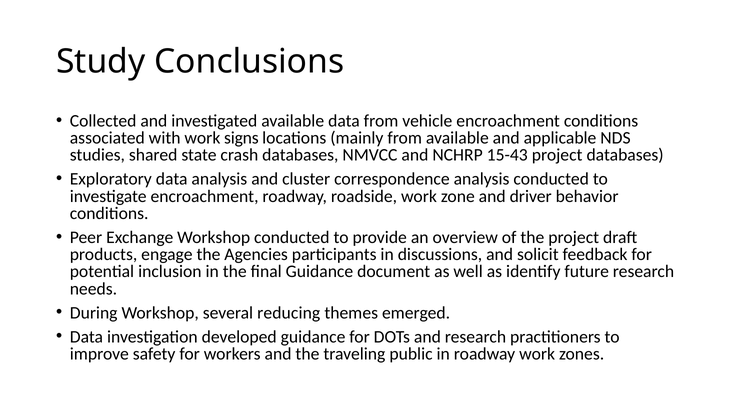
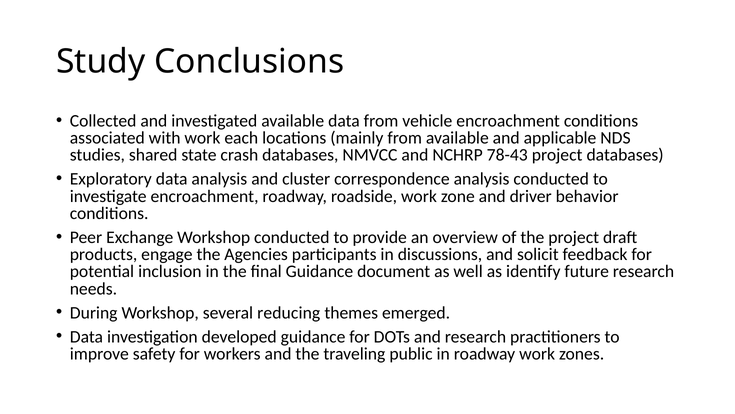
signs: signs -> each
15-43: 15-43 -> 78-43
